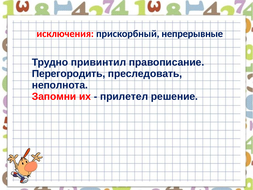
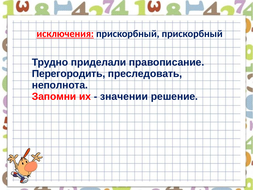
исключения underline: none -> present
прискорбный непрерывные: непрерывные -> прискорбный
привинтил: привинтил -> приделали
прилетел: прилетел -> значении
